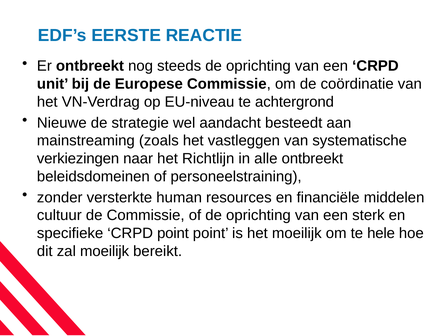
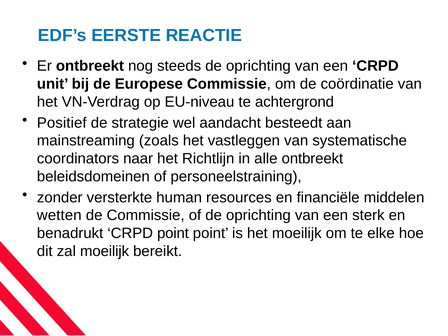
Nieuwe: Nieuwe -> Positief
verkiezingen: verkiezingen -> coordinators
cultuur: cultuur -> wetten
specifieke: specifieke -> benadrukt
hele: hele -> elke
